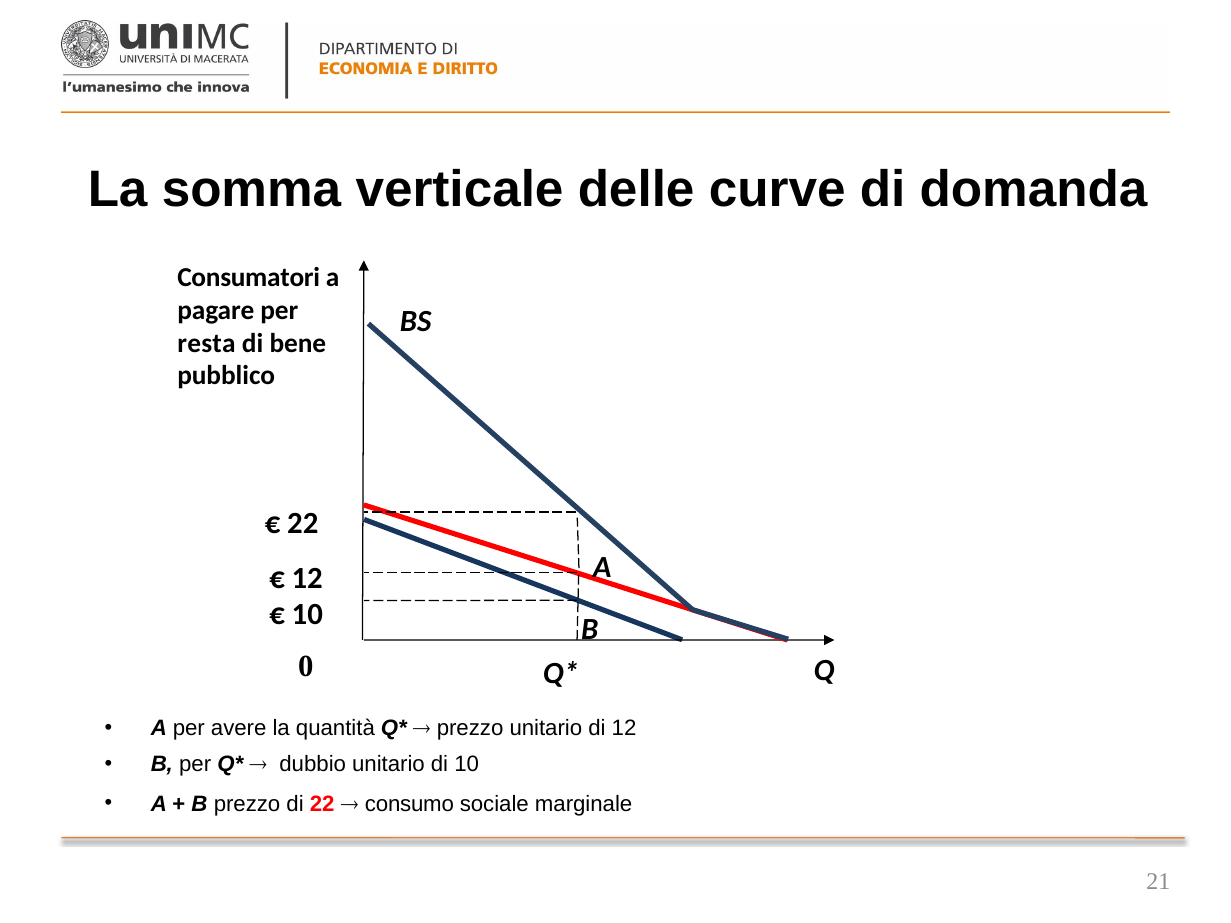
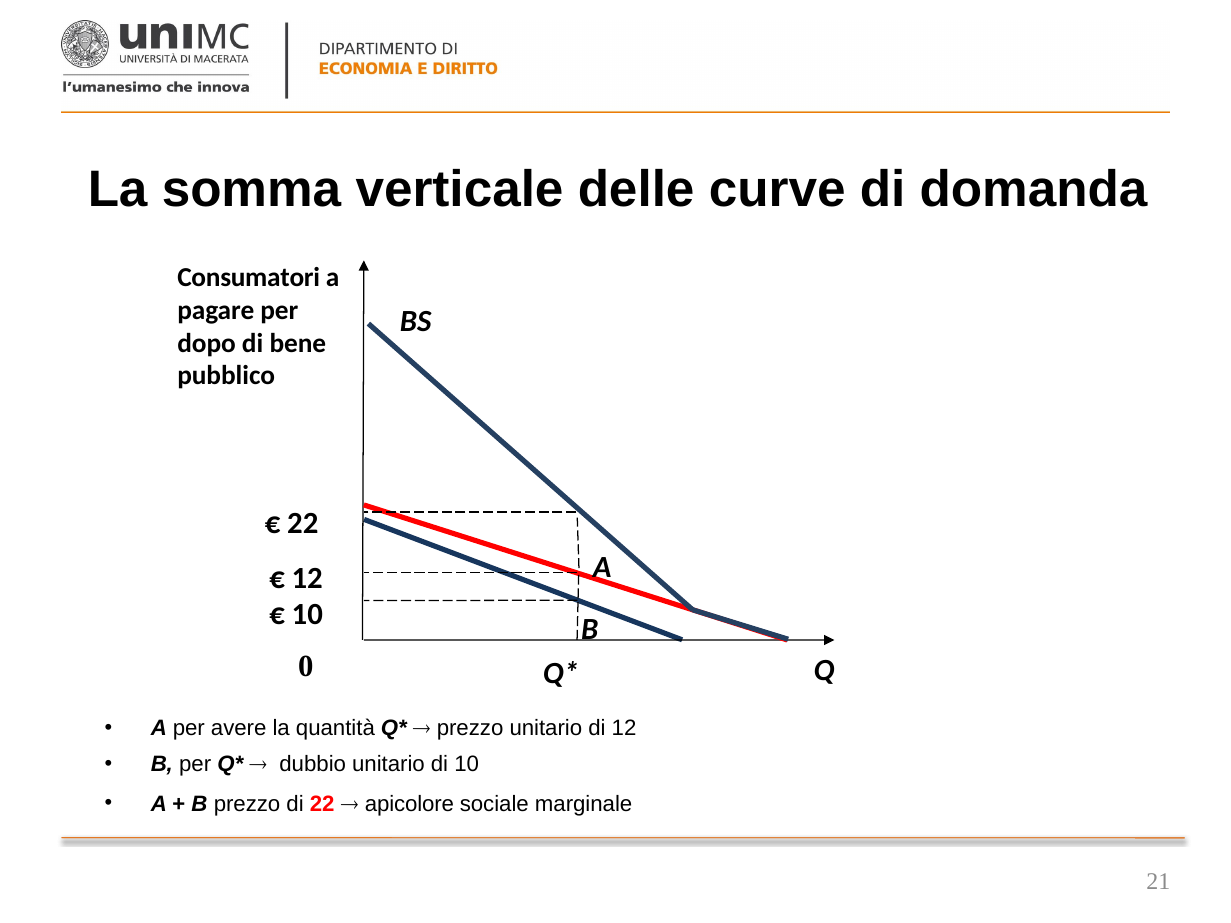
resta: resta -> dopo
consumo: consumo -> apicolore
